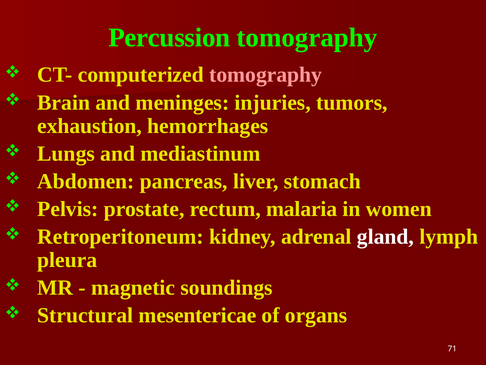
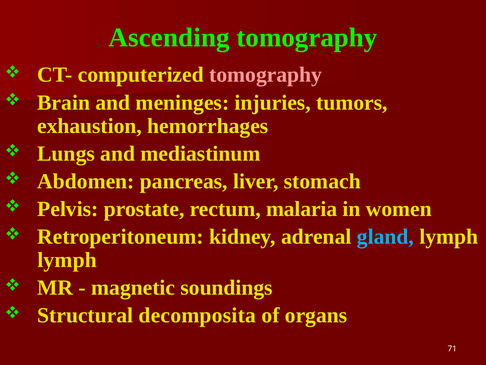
Percussion: Percussion -> Ascending
gland colour: white -> light blue
pleura at (67, 260): pleura -> lymph
mesentericae: mesentericae -> decomposita
